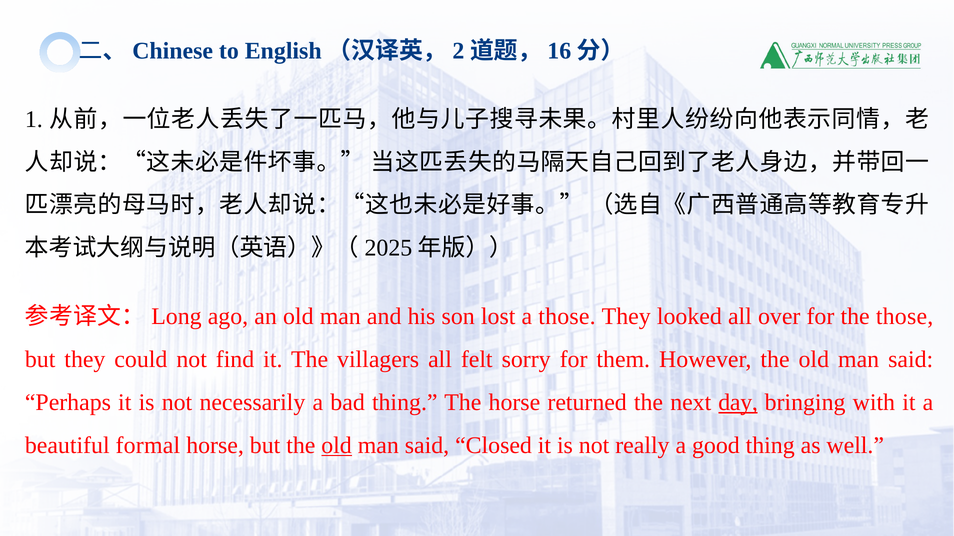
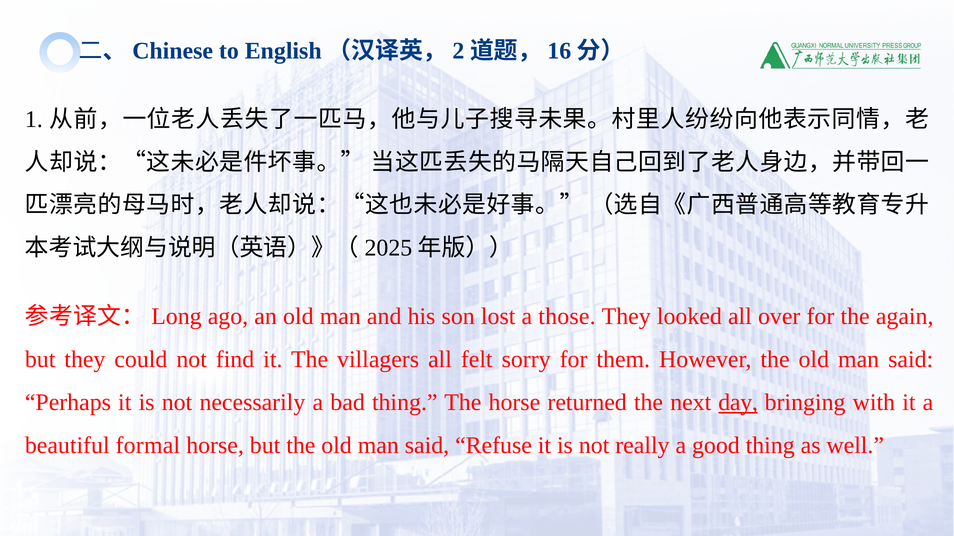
the those: those -> again
old at (337, 446) underline: present -> none
Closed: Closed -> Refuse
